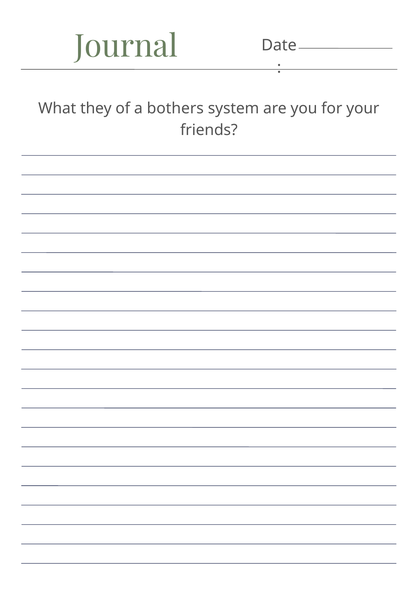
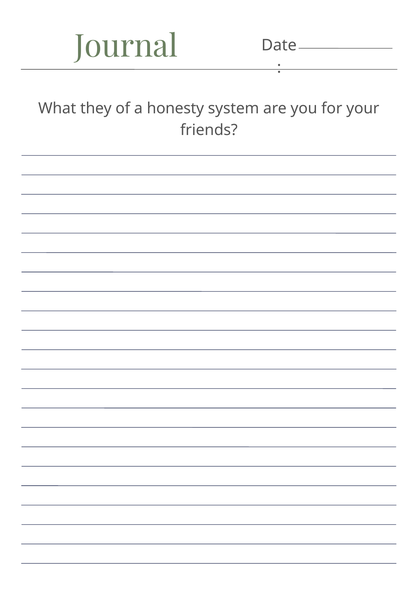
bothers: bothers -> honesty
